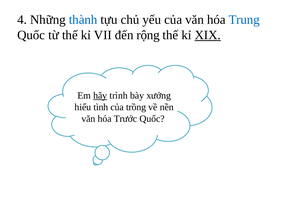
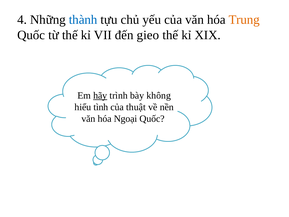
Trung colour: blue -> orange
rộng: rộng -> gieo
XIX underline: present -> none
xưởng: xưởng -> không
trồng: trồng -> thuật
Trước: Trước -> Ngoại
